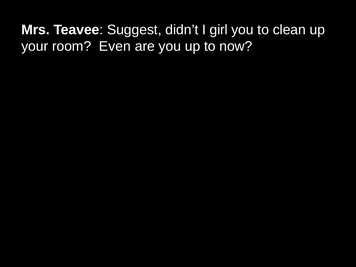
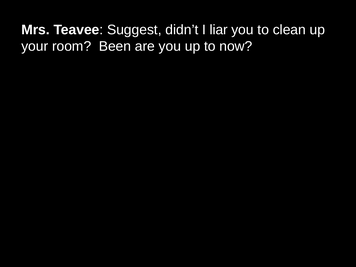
girl: girl -> liar
Even: Even -> Been
